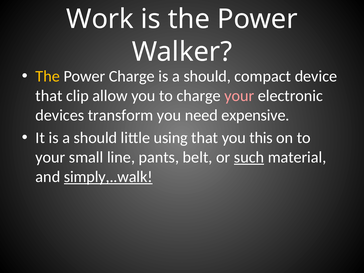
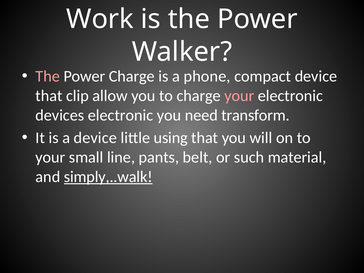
The at (48, 76) colour: yellow -> pink
should at (207, 76): should -> phone
devices transform: transform -> electronic
expensive: expensive -> transform
It is a should: should -> device
this: this -> will
such underline: present -> none
